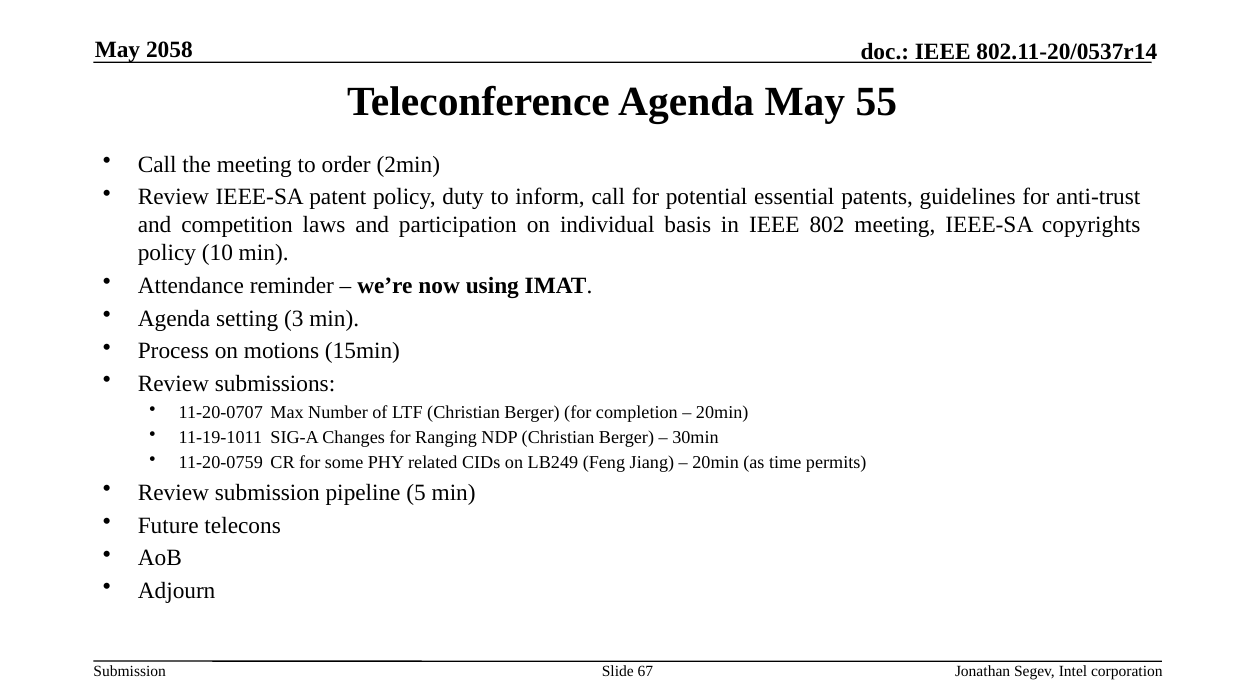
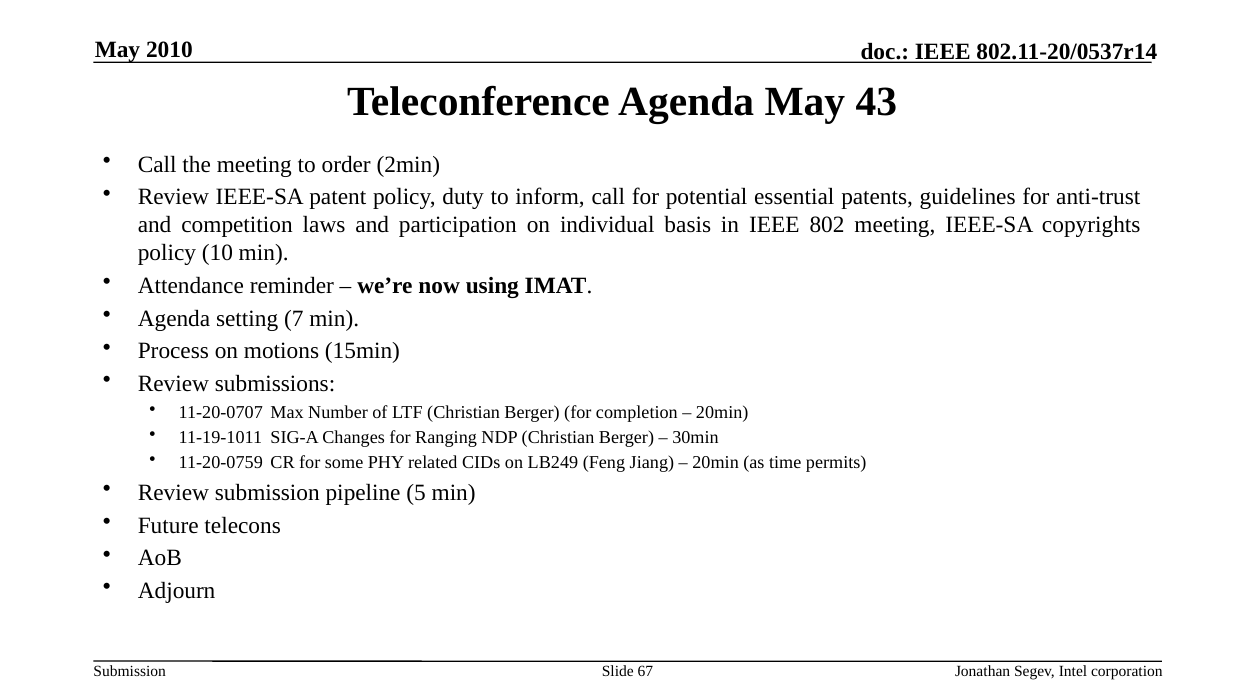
2058: 2058 -> 2010
55: 55 -> 43
3: 3 -> 7
